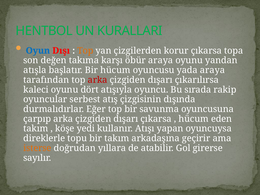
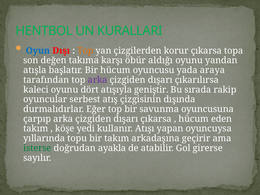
öbür araya: araya -> aldığı
arka at (98, 80) colour: red -> purple
oyuncu: oyuncu -> geniştir
direklerle: direklerle -> yıllarında
isterse colour: orange -> green
yıllara: yıllara -> ayakla
